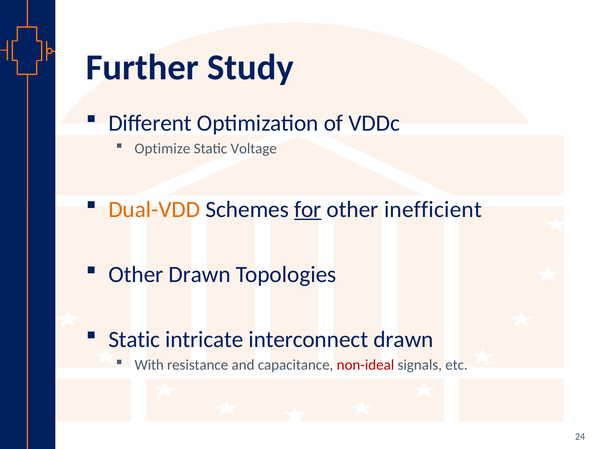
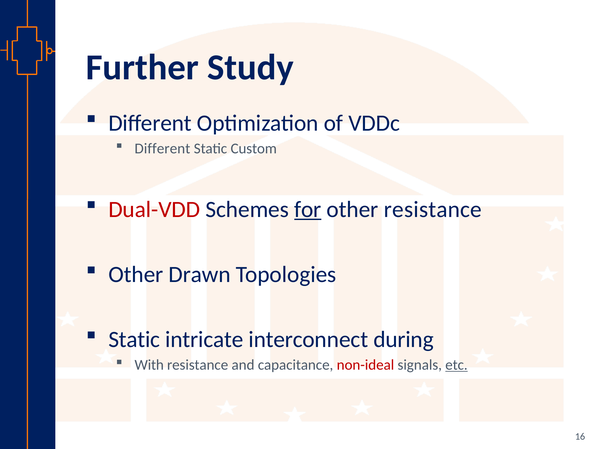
Optimize at (162, 149): Optimize -> Different
Voltage: Voltage -> Custom
Dual-VDD colour: orange -> red
other inefficient: inefficient -> resistance
interconnect drawn: drawn -> during
etc underline: none -> present
24: 24 -> 16
